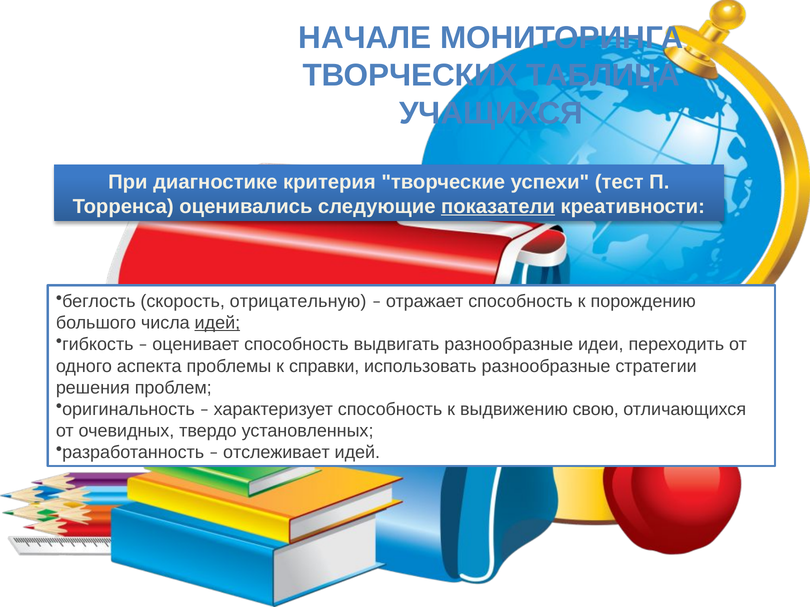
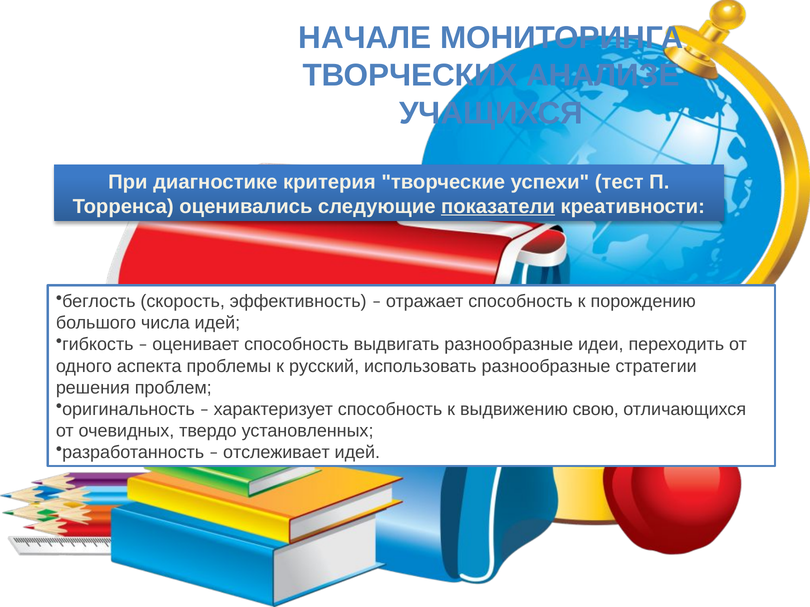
ТАБЛИЦА: ТАБЛИЦА -> АНАЛИЗЕ
отрицательную: отрицательную -> эффективность
идей at (217, 323) underline: present -> none
справки: справки -> русский
